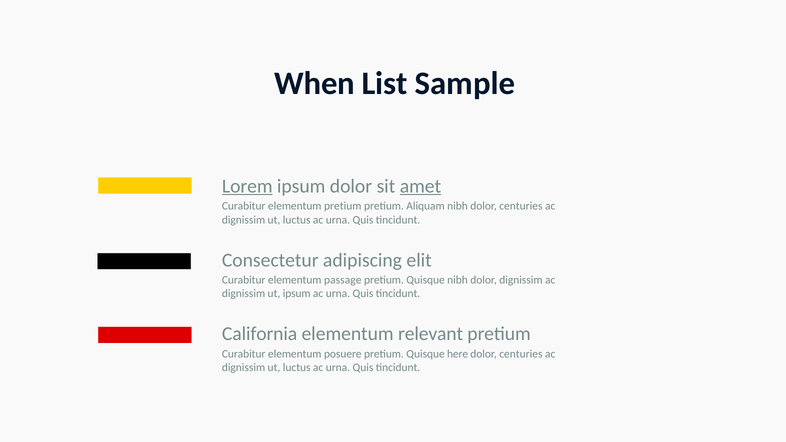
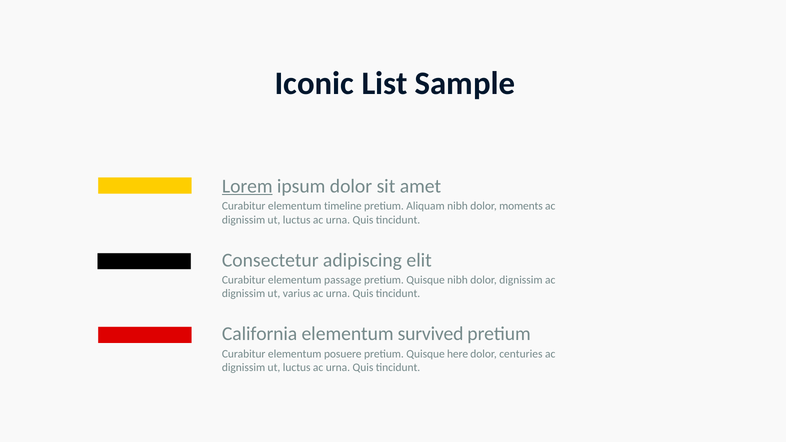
When: When -> Iconic
amet underline: present -> none
elementum pretium: pretium -> timeline
nibh dolor centuries: centuries -> moments
ut ipsum: ipsum -> varius
relevant: relevant -> survived
